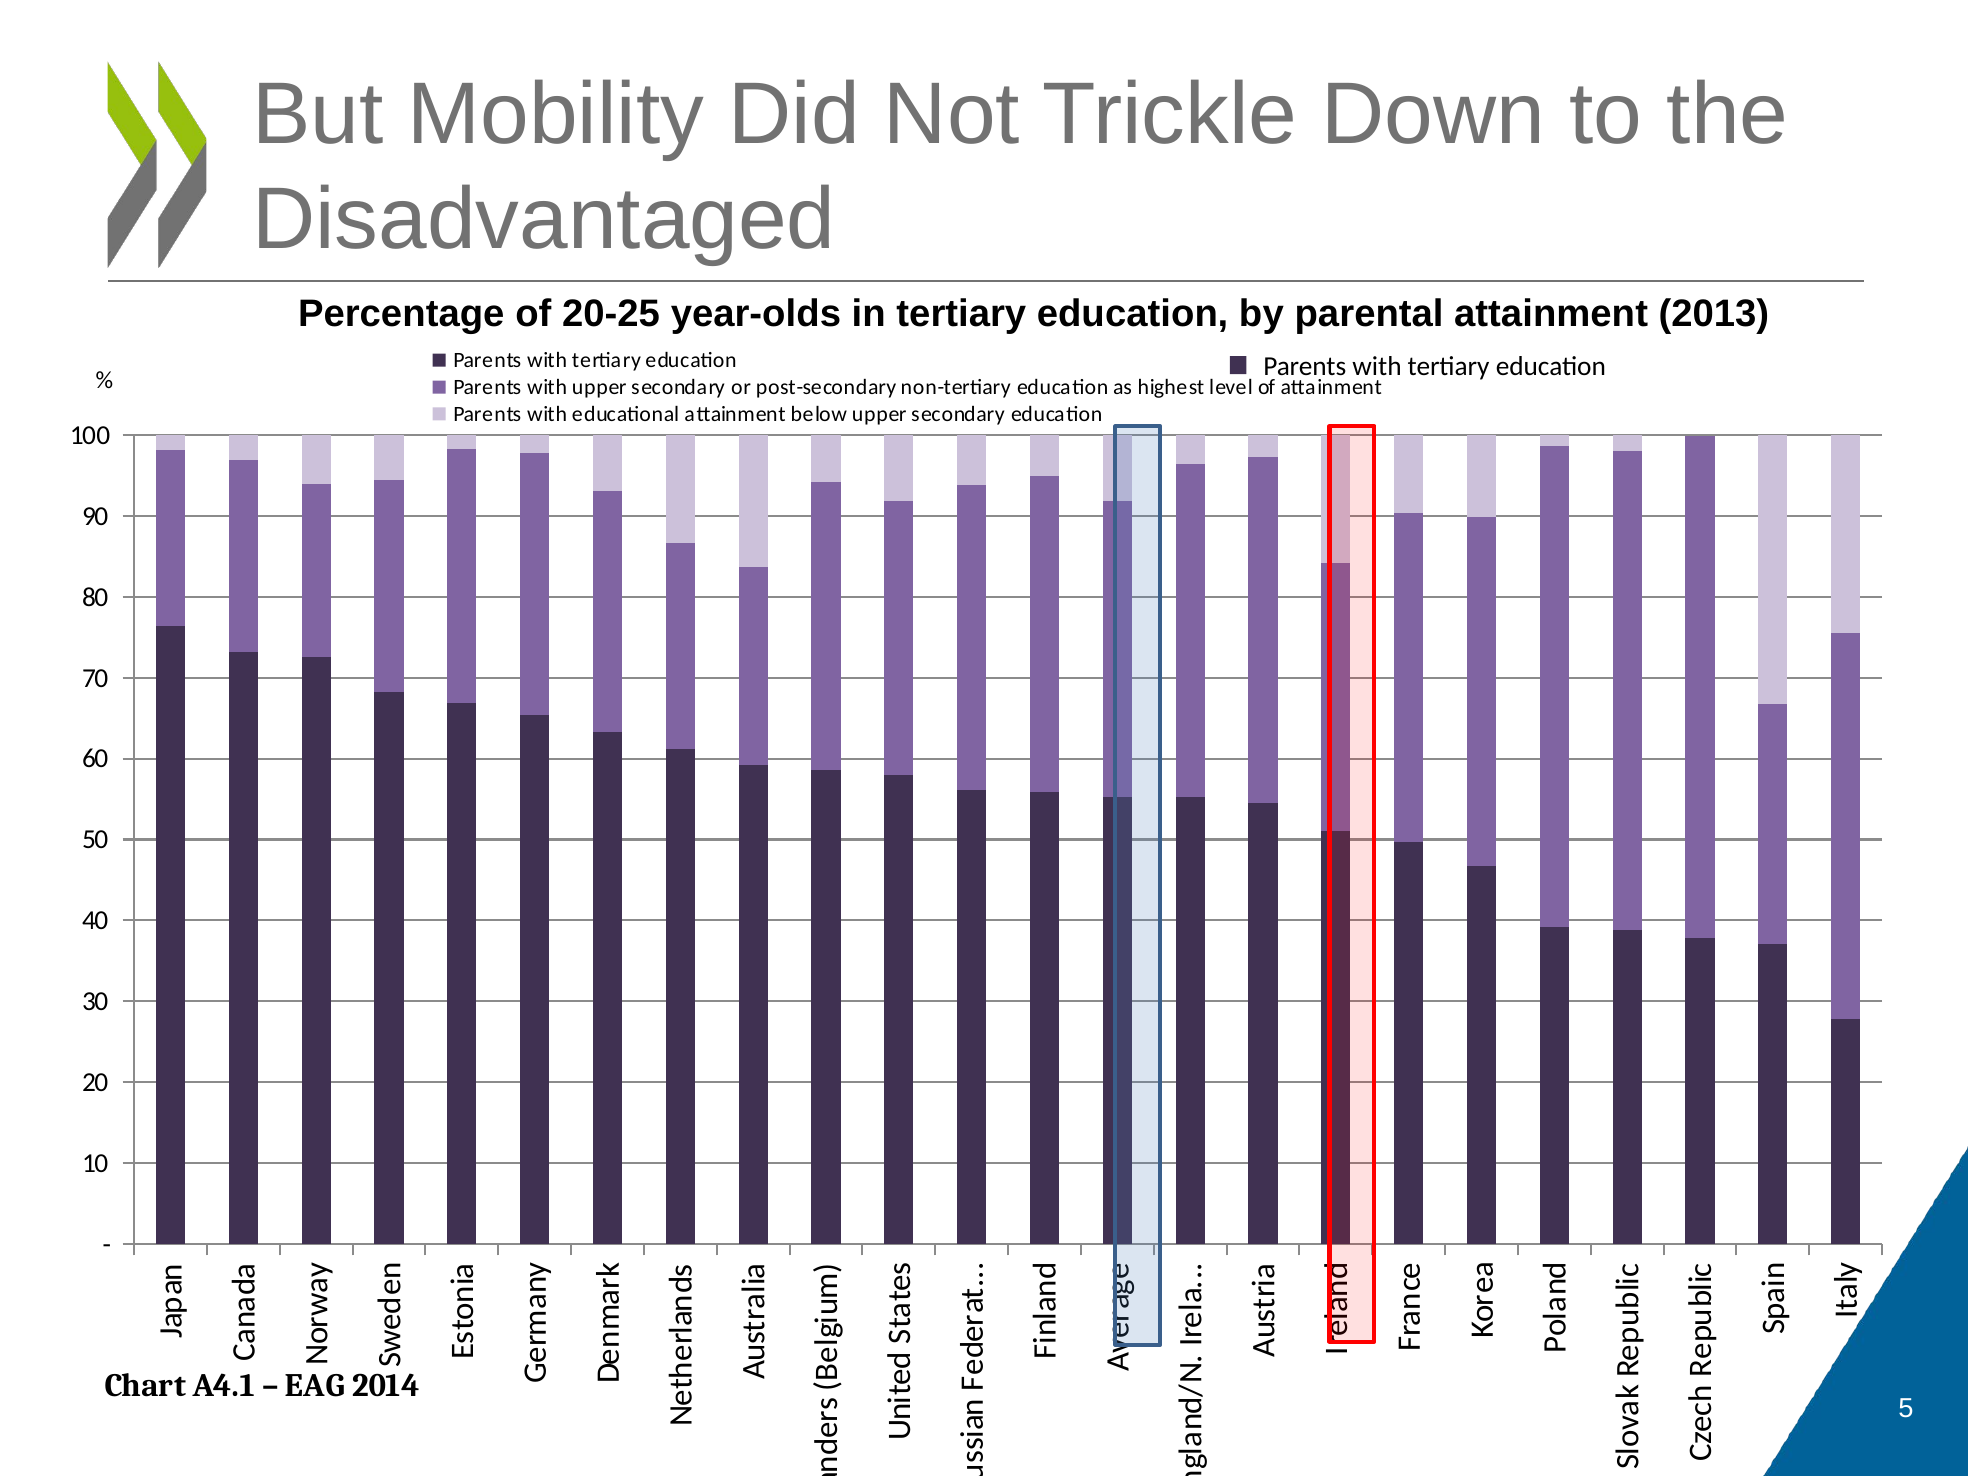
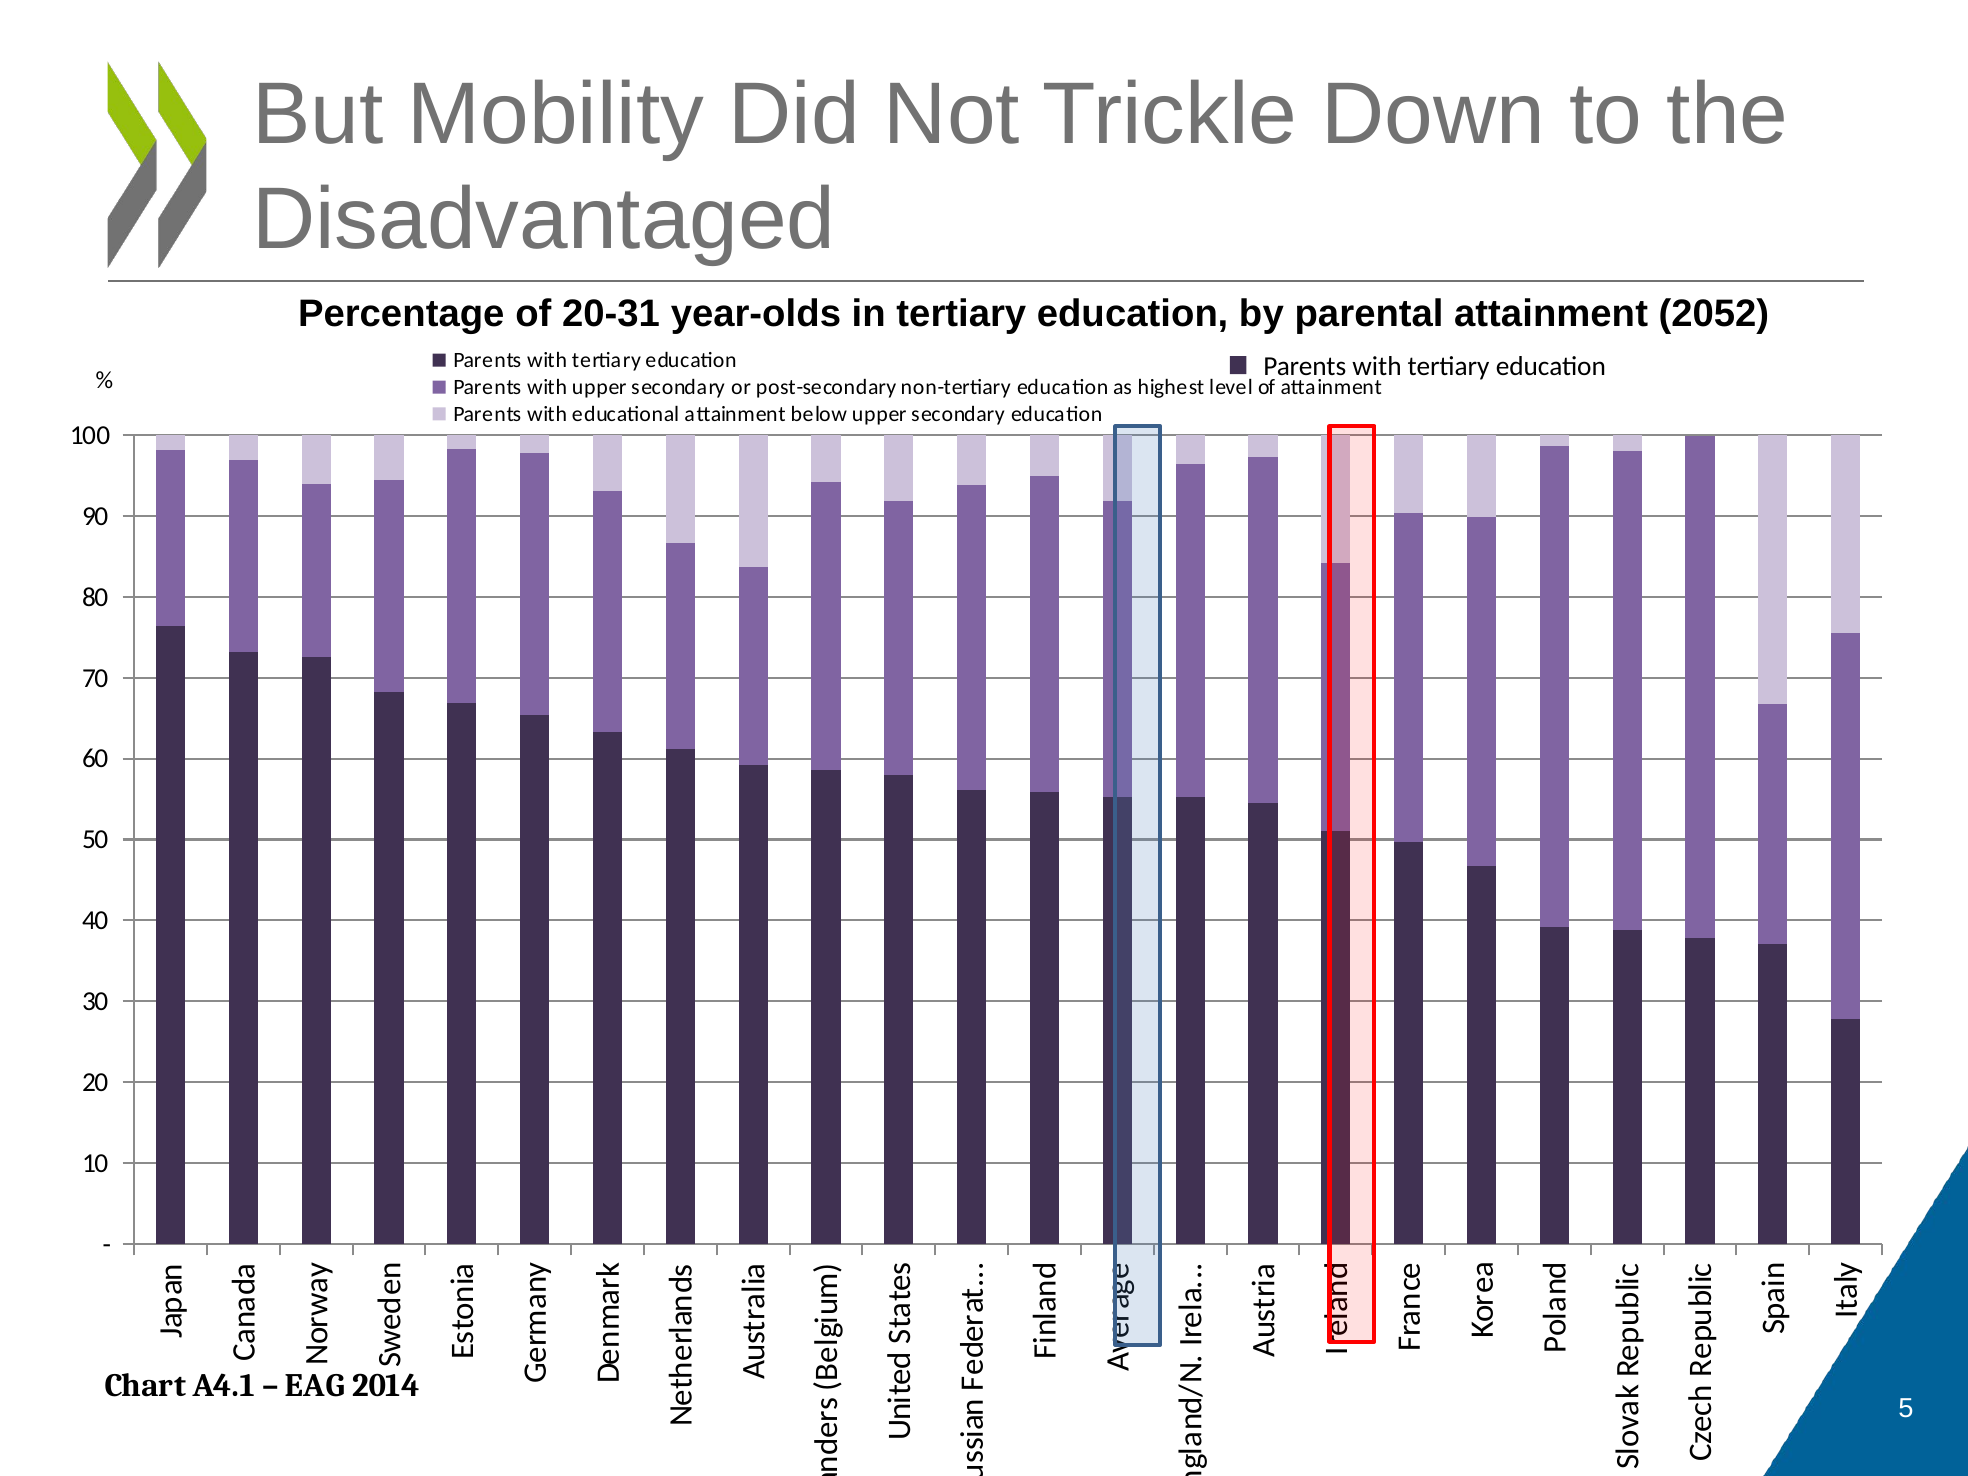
20-25: 20-25 -> 20-31
2013: 2013 -> 2052
